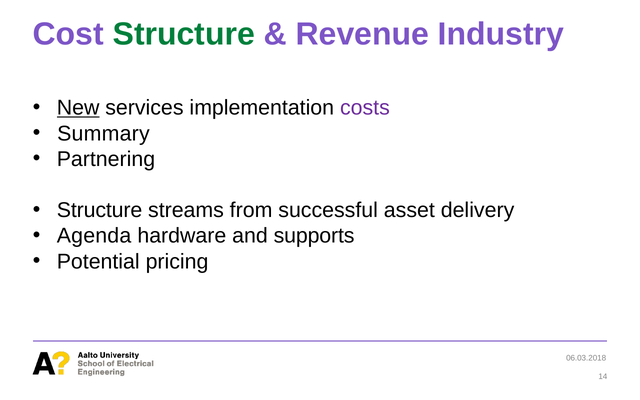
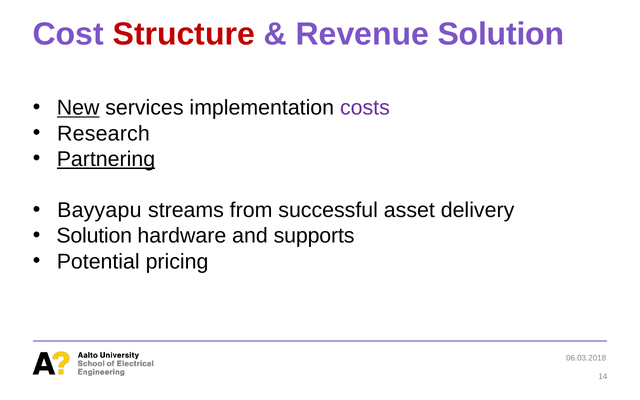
Structure at (184, 34) colour: green -> red
Revenue Industry: Industry -> Solution
Summary: Summary -> Research
Partnering underline: none -> present
Structure at (100, 210): Structure -> Bayyapu
Agenda at (94, 236): Agenda -> Solution
